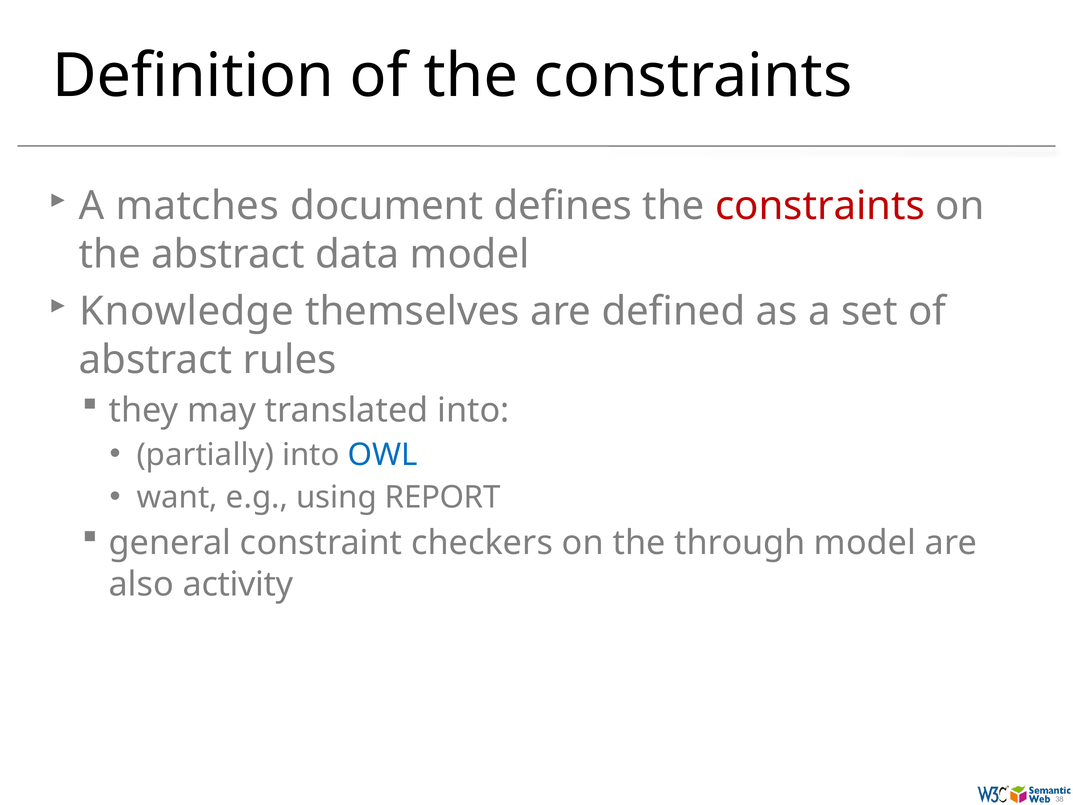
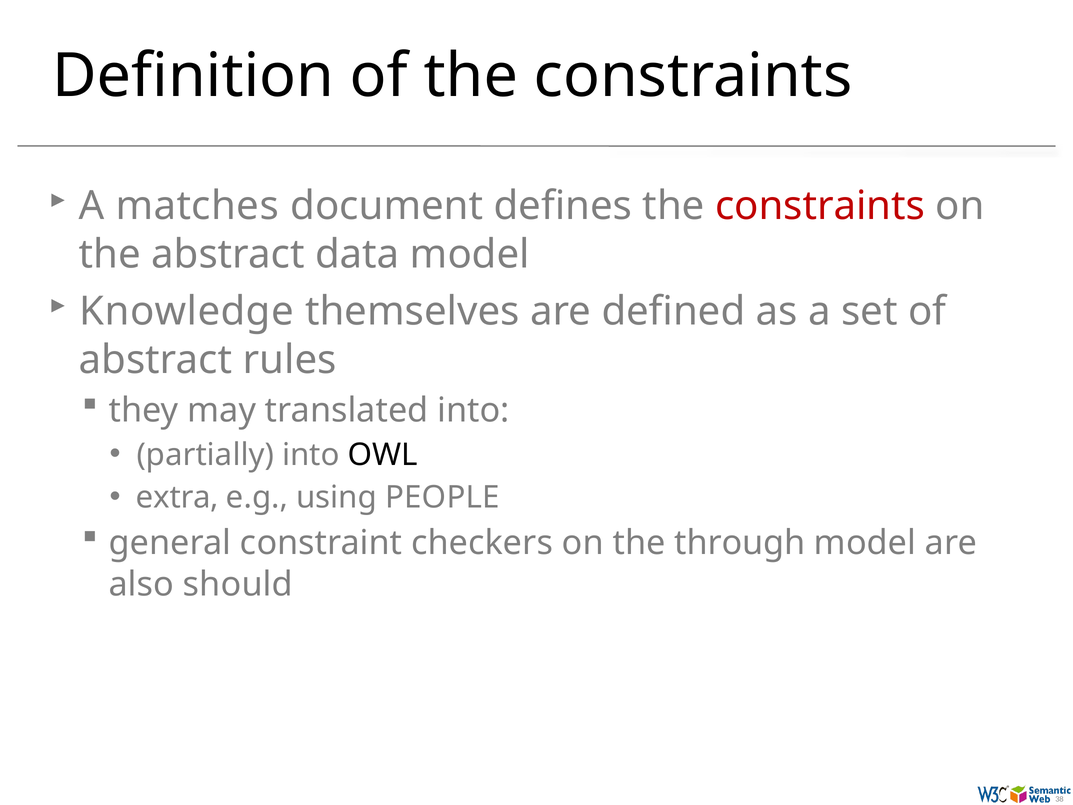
OWL colour: blue -> black
want: want -> extra
REPORT: REPORT -> PEOPLE
activity: activity -> should
